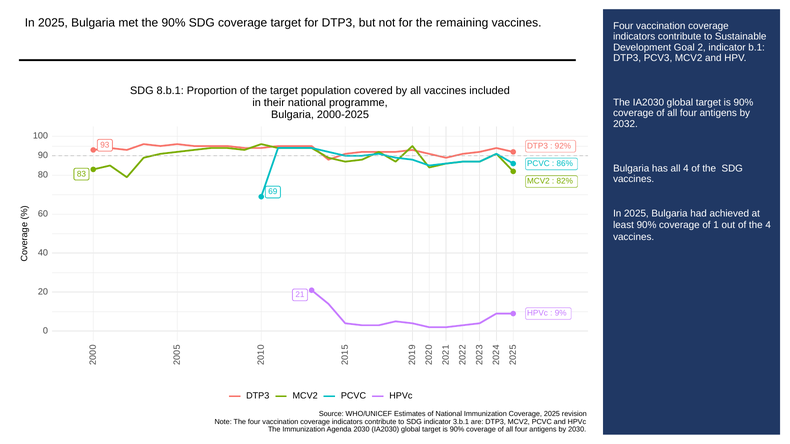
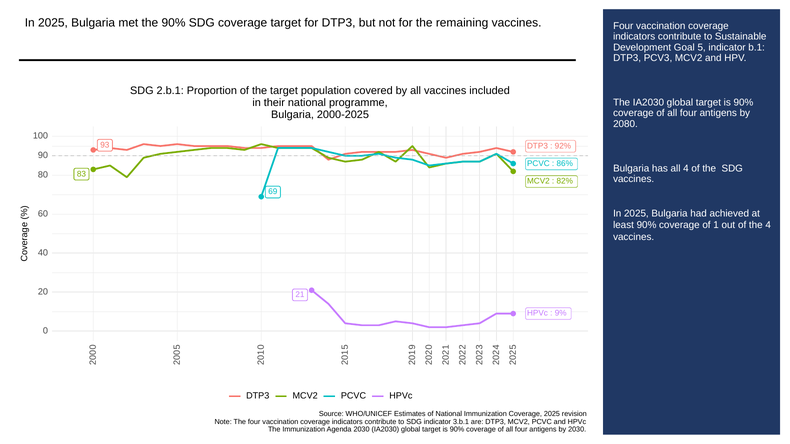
Goal 2: 2 -> 5
8.b.1: 8.b.1 -> 2.b.1
2032: 2032 -> 2080
